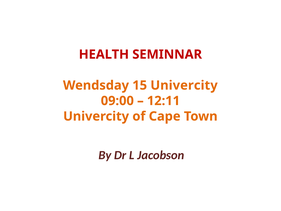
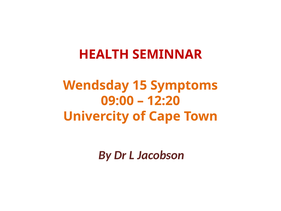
15 Univercity: Univercity -> Symptoms
12:11: 12:11 -> 12:20
